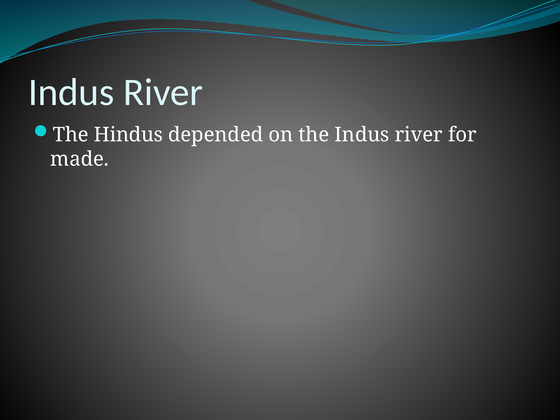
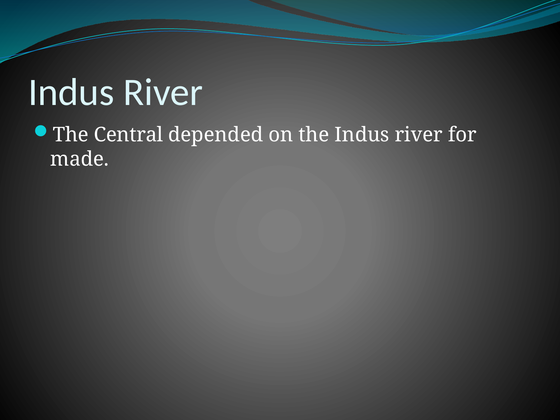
Hindus: Hindus -> Central
